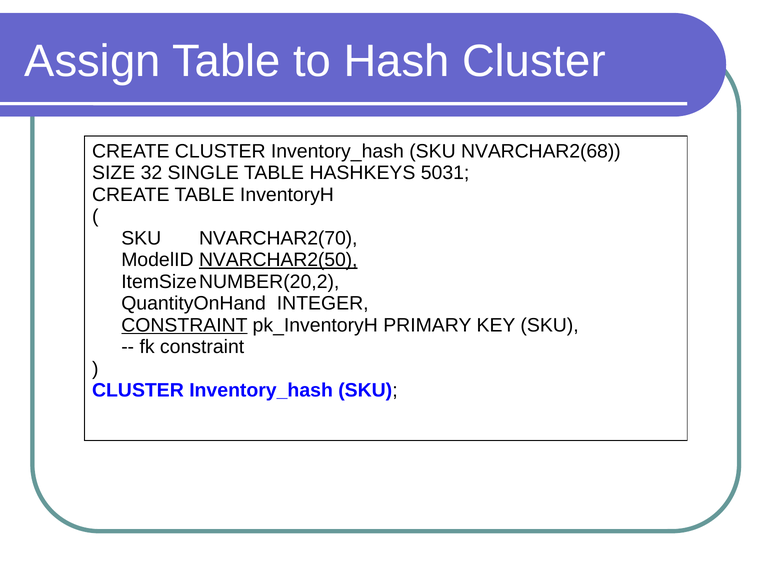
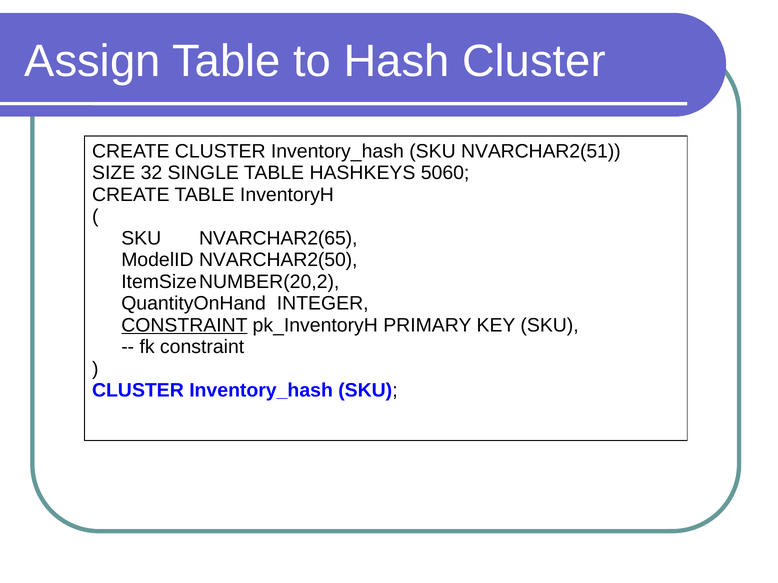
NVARCHAR2(68: NVARCHAR2(68 -> NVARCHAR2(51
5031: 5031 -> 5060
NVARCHAR2(70: NVARCHAR2(70 -> NVARCHAR2(65
NVARCHAR2(50 underline: present -> none
